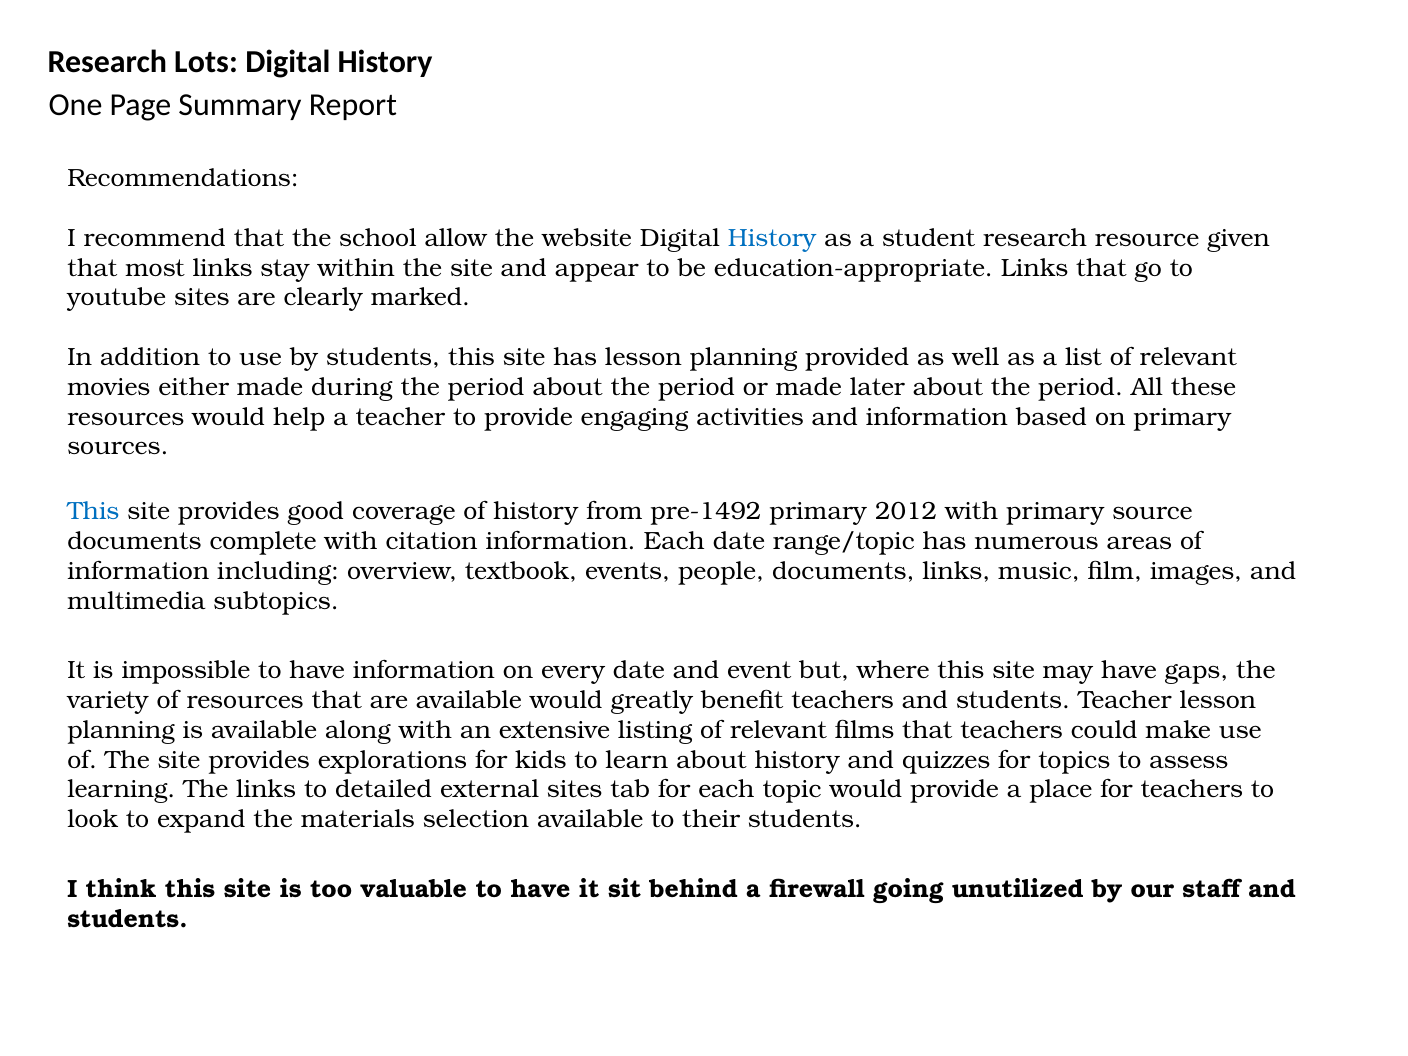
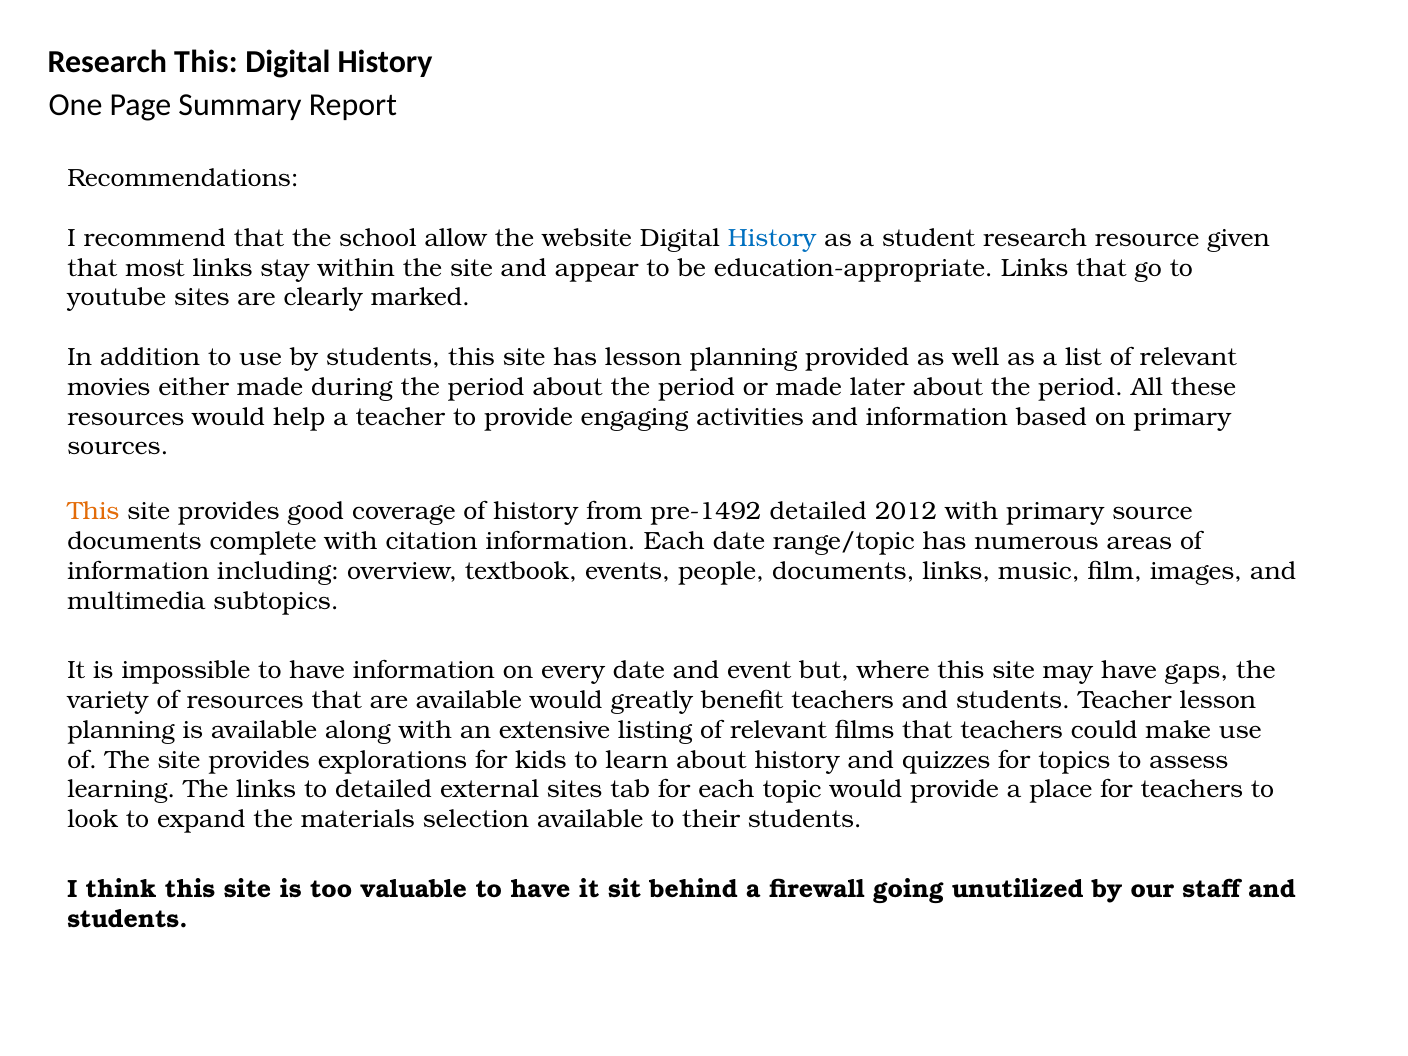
Research Lots: Lots -> This
This at (93, 511) colour: blue -> orange
pre-1492 primary: primary -> detailed
